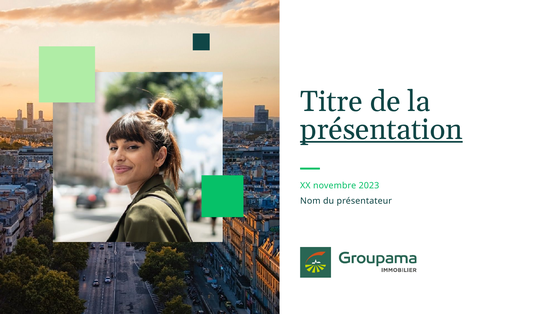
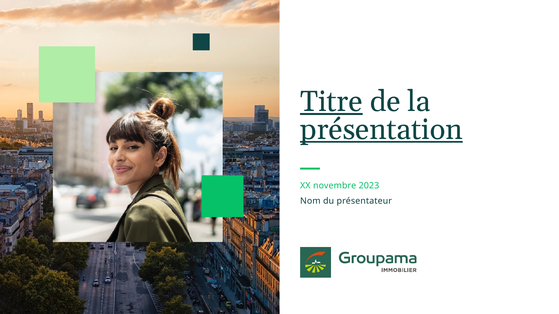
Titre underline: none -> present
